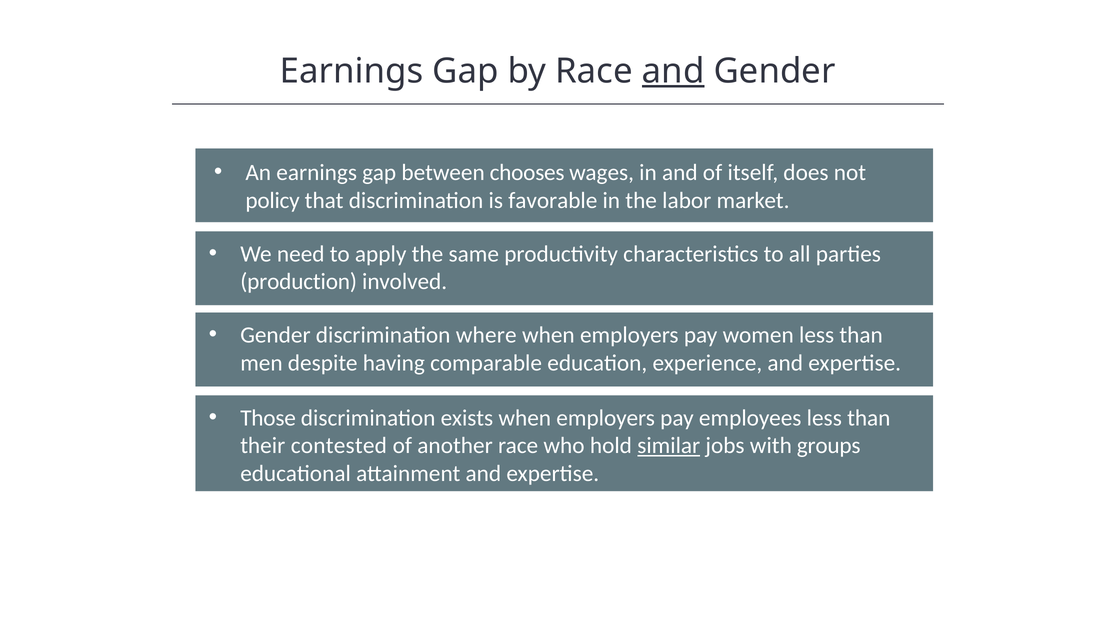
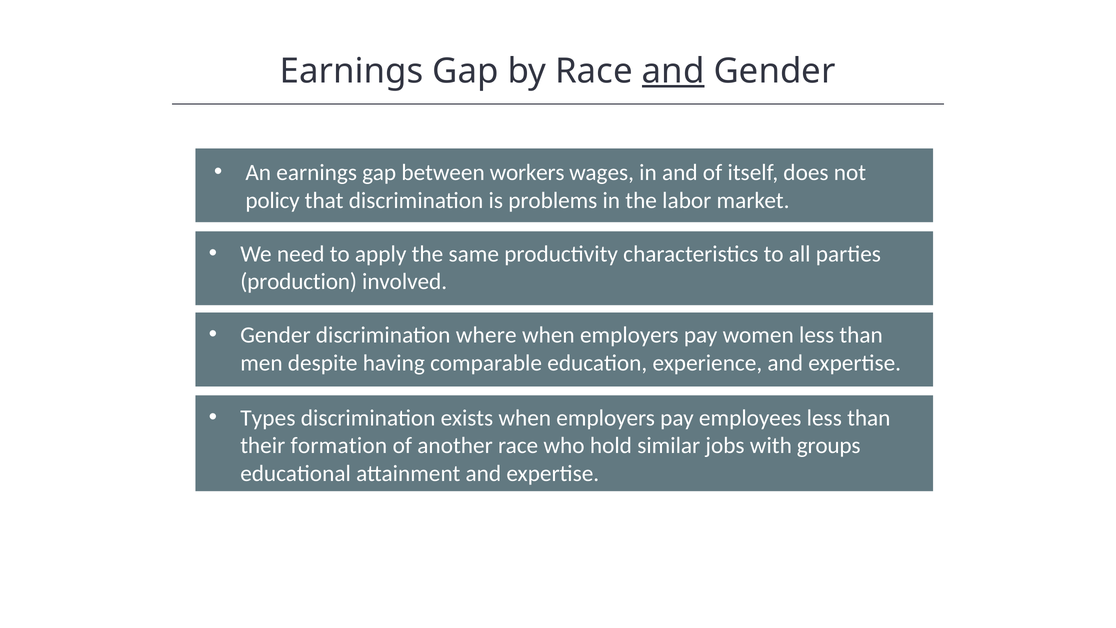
chooses: chooses -> workers
favorable: favorable -> problems
Those: Those -> Types
contested: contested -> formation
similar underline: present -> none
